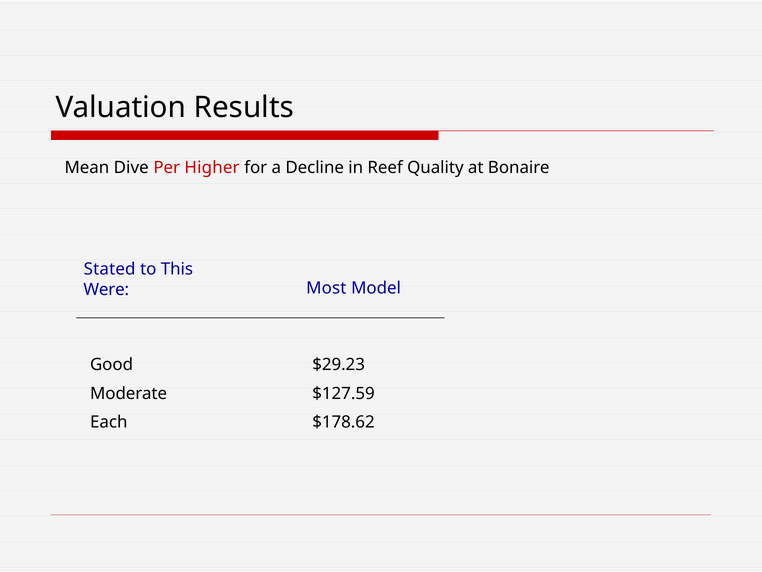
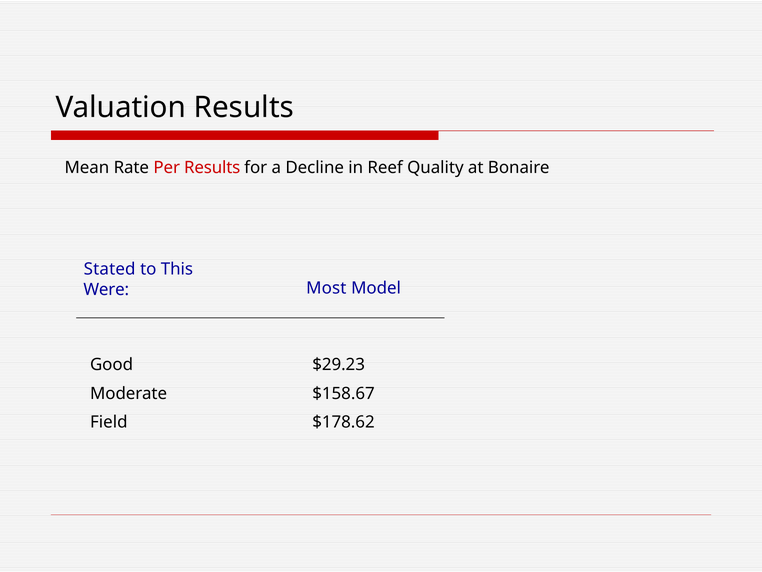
Dive: Dive -> Rate
Per Higher: Higher -> Results
$127.59: $127.59 -> $158.67
Each: Each -> Field
